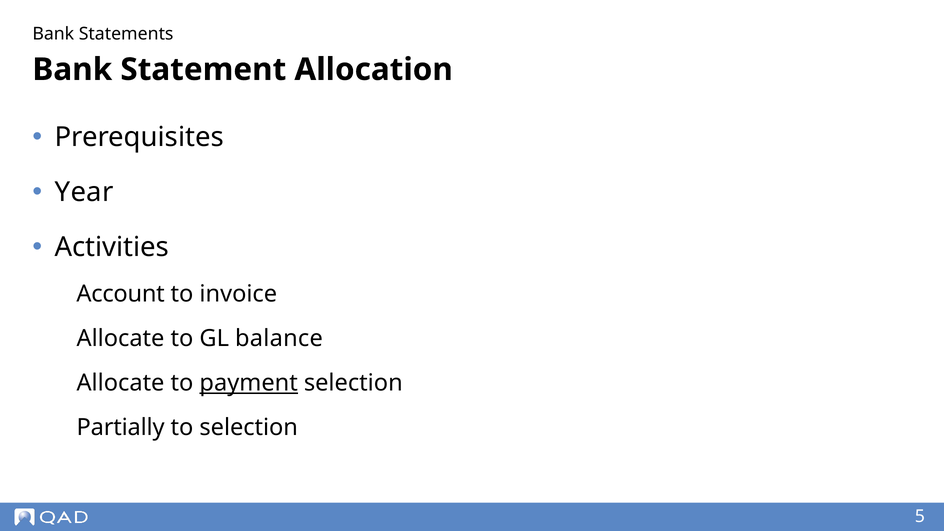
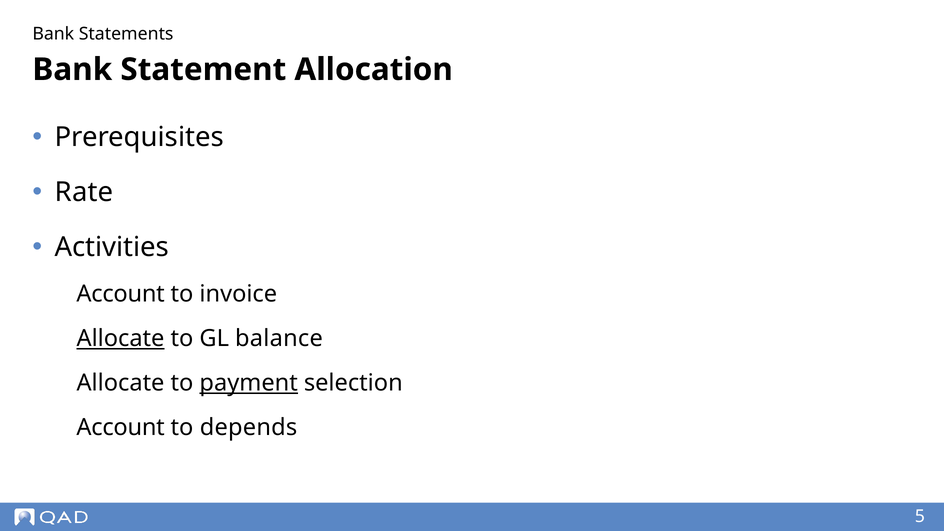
Year: Year -> Rate
Allocate at (121, 338) underline: none -> present
Partially at (121, 428): Partially -> Account
to selection: selection -> depends
